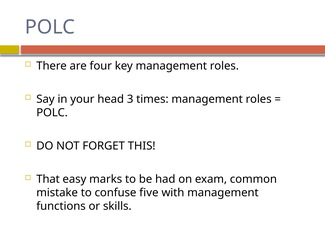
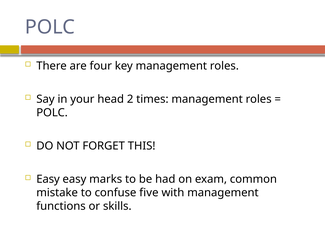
3: 3 -> 2
That at (48, 180): That -> Easy
